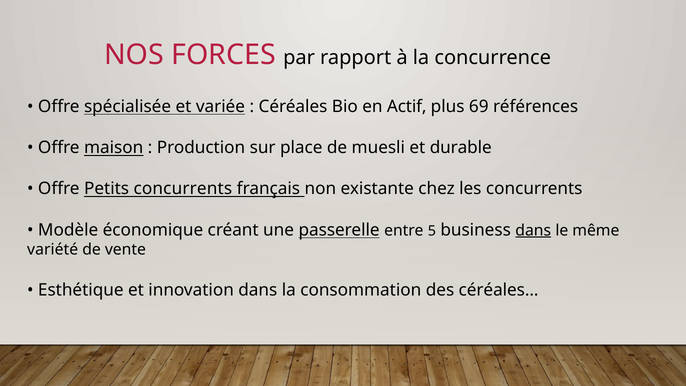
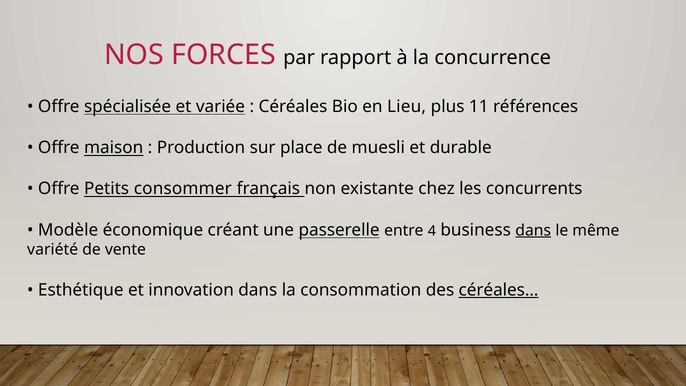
Actif: Actif -> Lieu
69: 69 -> 11
Petits concurrents: concurrents -> consommer
5: 5 -> 4
céréales… underline: none -> present
